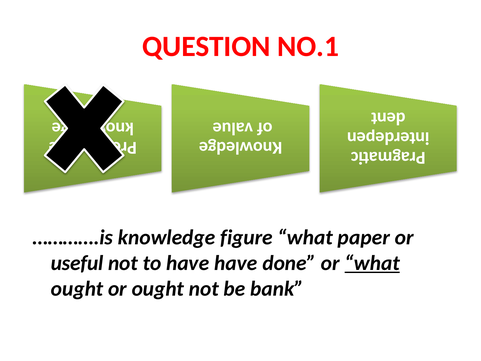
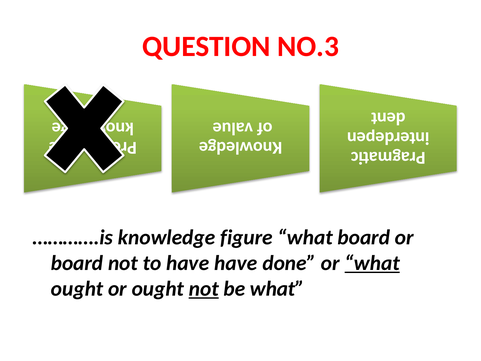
NO.1: NO.1 -> NO.3
what paper: paper -> board
useful at (77, 263): useful -> board
not at (204, 289) underline: none -> present
be bank: bank -> what
